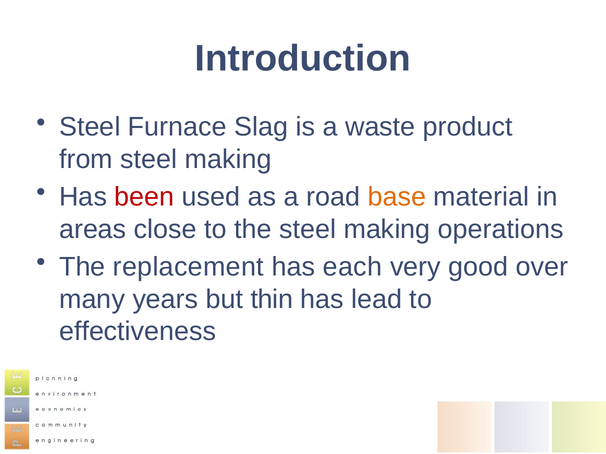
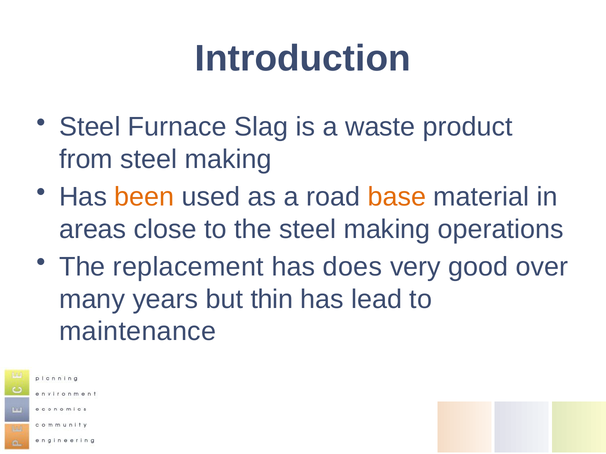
been colour: red -> orange
each: each -> does
effectiveness: effectiveness -> maintenance
